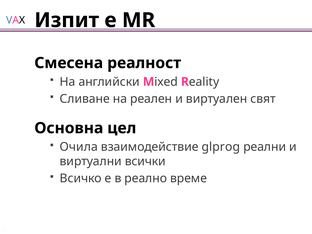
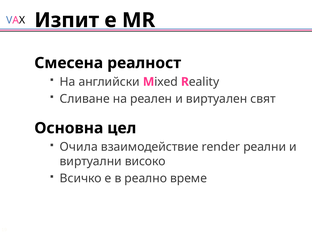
glprog: glprog -> render
всички: всички -> високо
